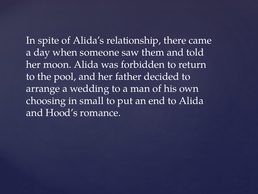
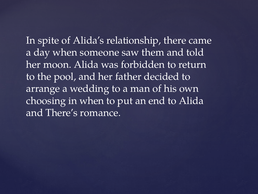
in small: small -> when
Hood’s: Hood’s -> There’s
